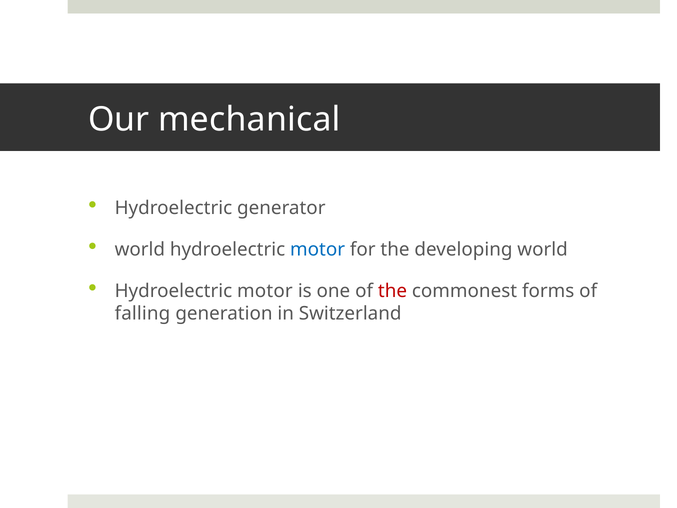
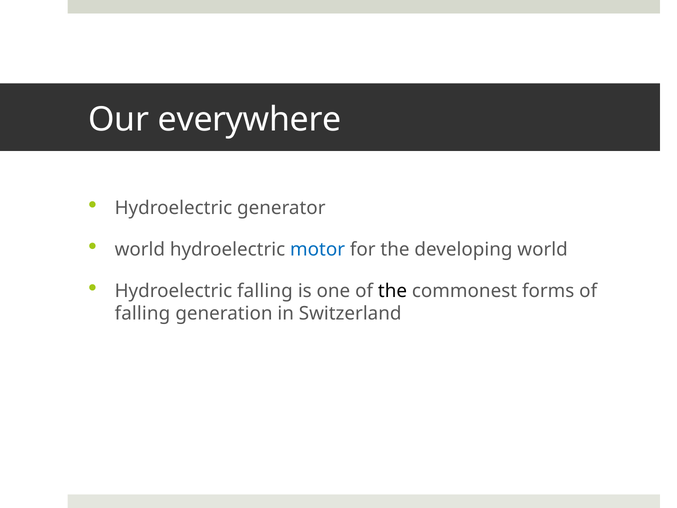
mechanical: mechanical -> everywhere
motor at (265, 291): motor -> falling
the at (393, 291) colour: red -> black
